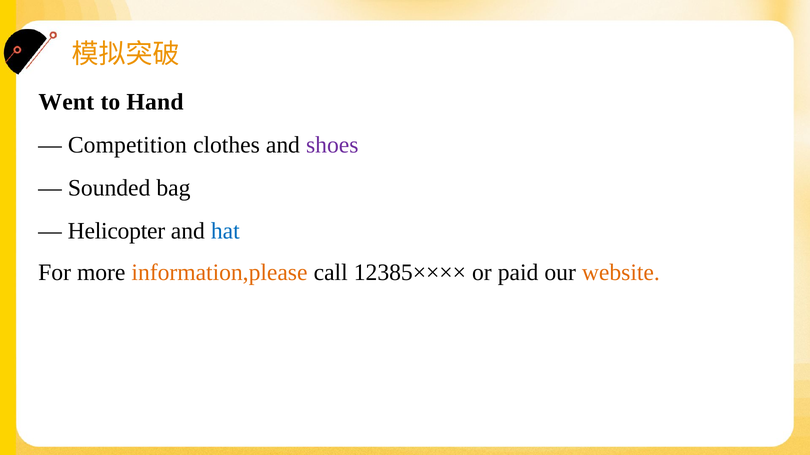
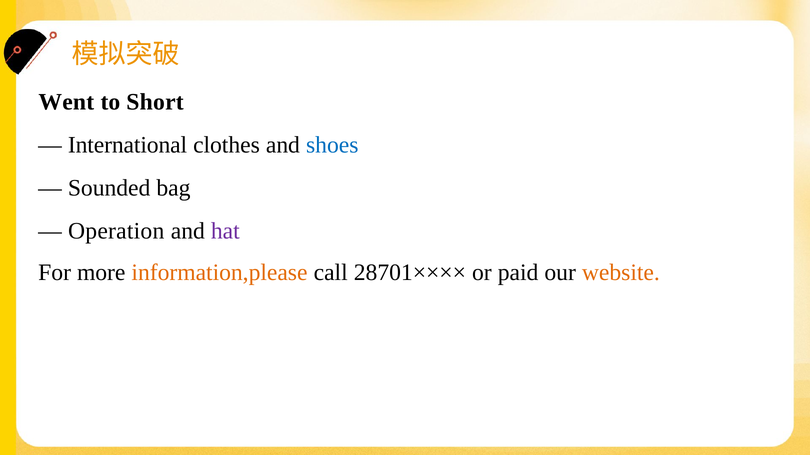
Hand: Hand -> Short
Competition: Competition -> International
shoes colour: purple -> blue
Helicopter: Helicopter -> Operation
hat colour: blue -> purple
12385××××: 12385×××× -> 28701××××
